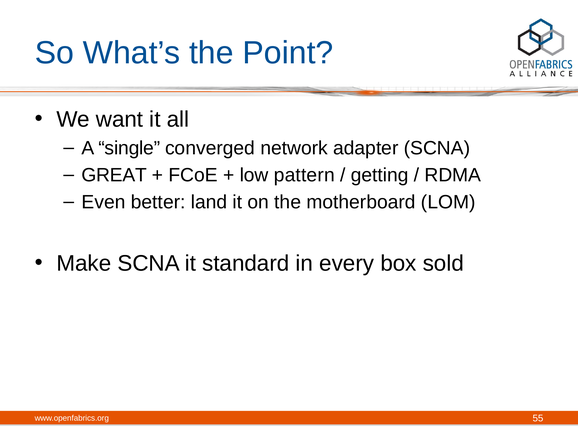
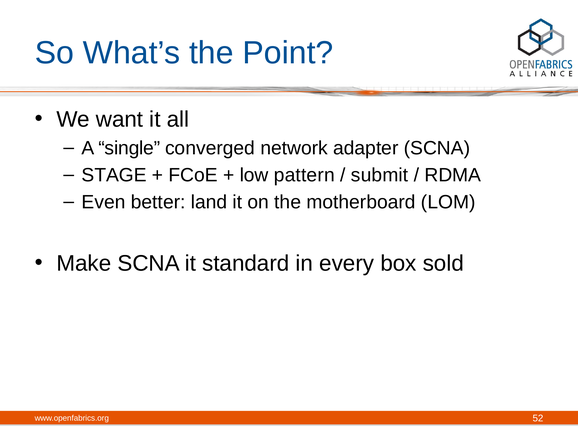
GREAT: GREAT -> STAGE
getting: getting -> submit
55: 55 -> 52
